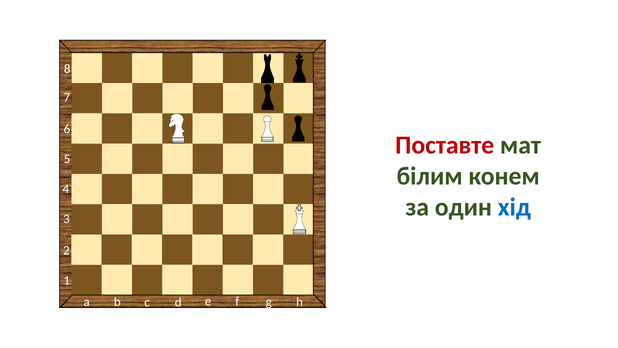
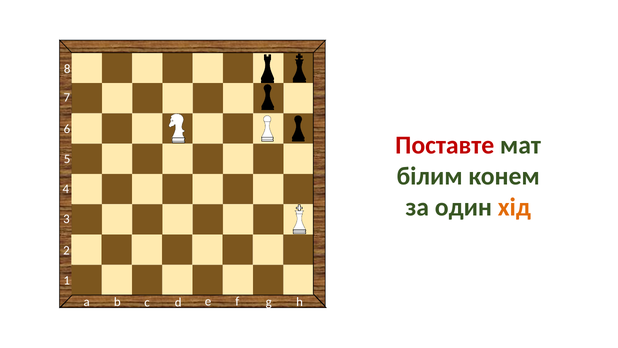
хід colour: blue -> orange
